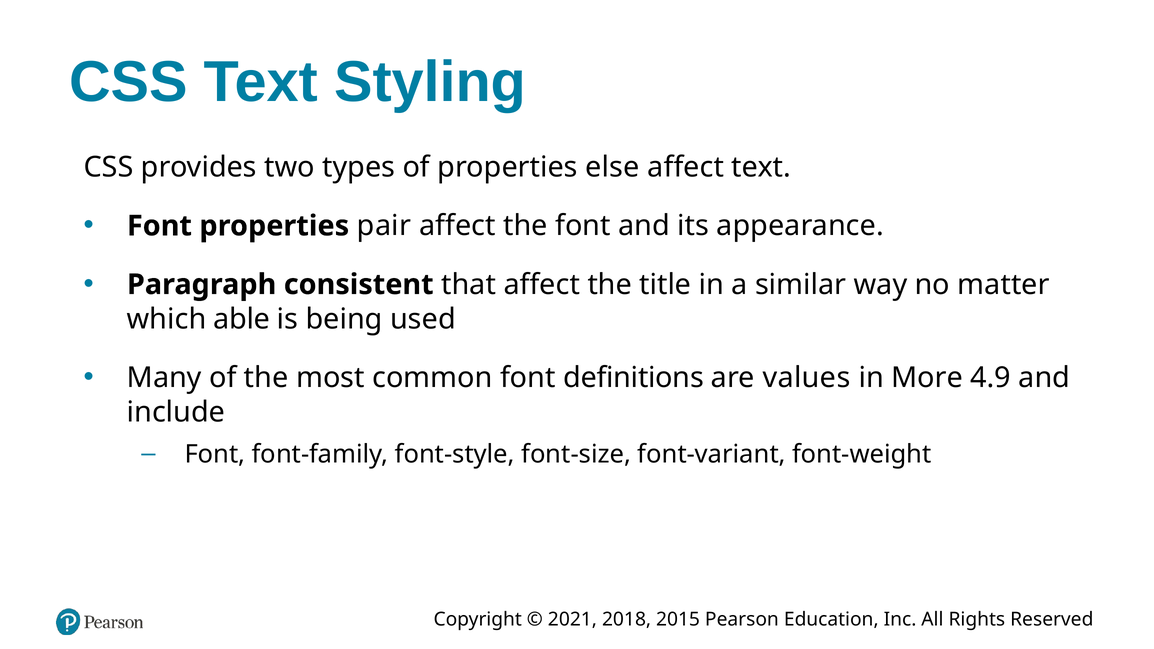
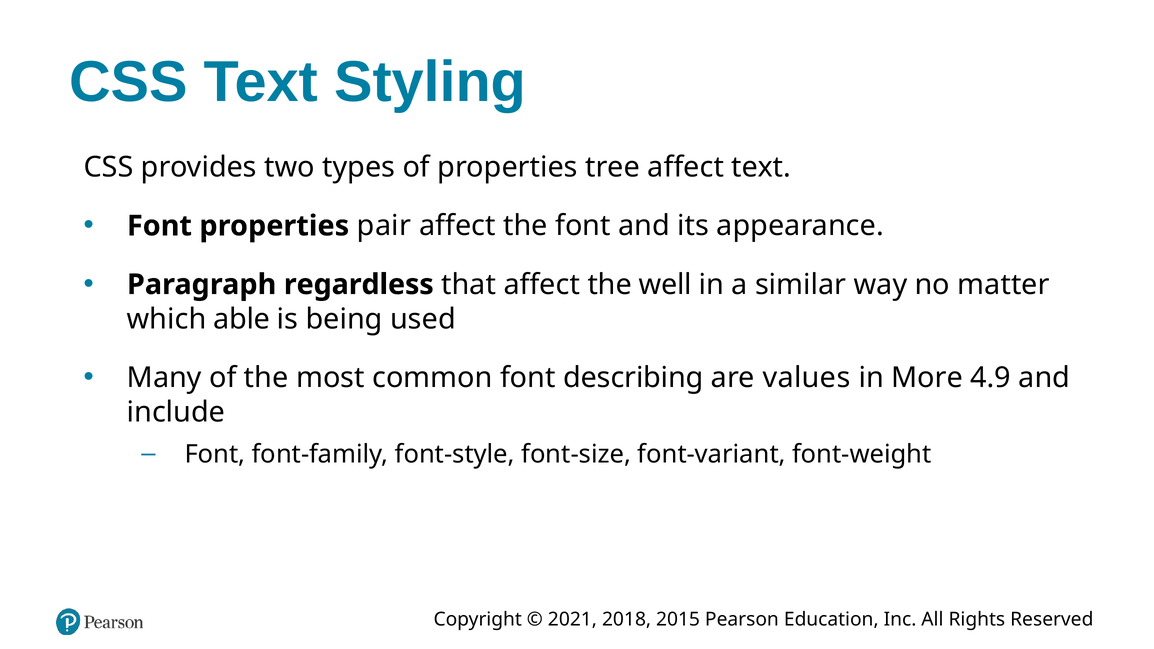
else: else -> tree
consistent: consistent -> regardless
title: title -> well
definitions: definitions -> describing
